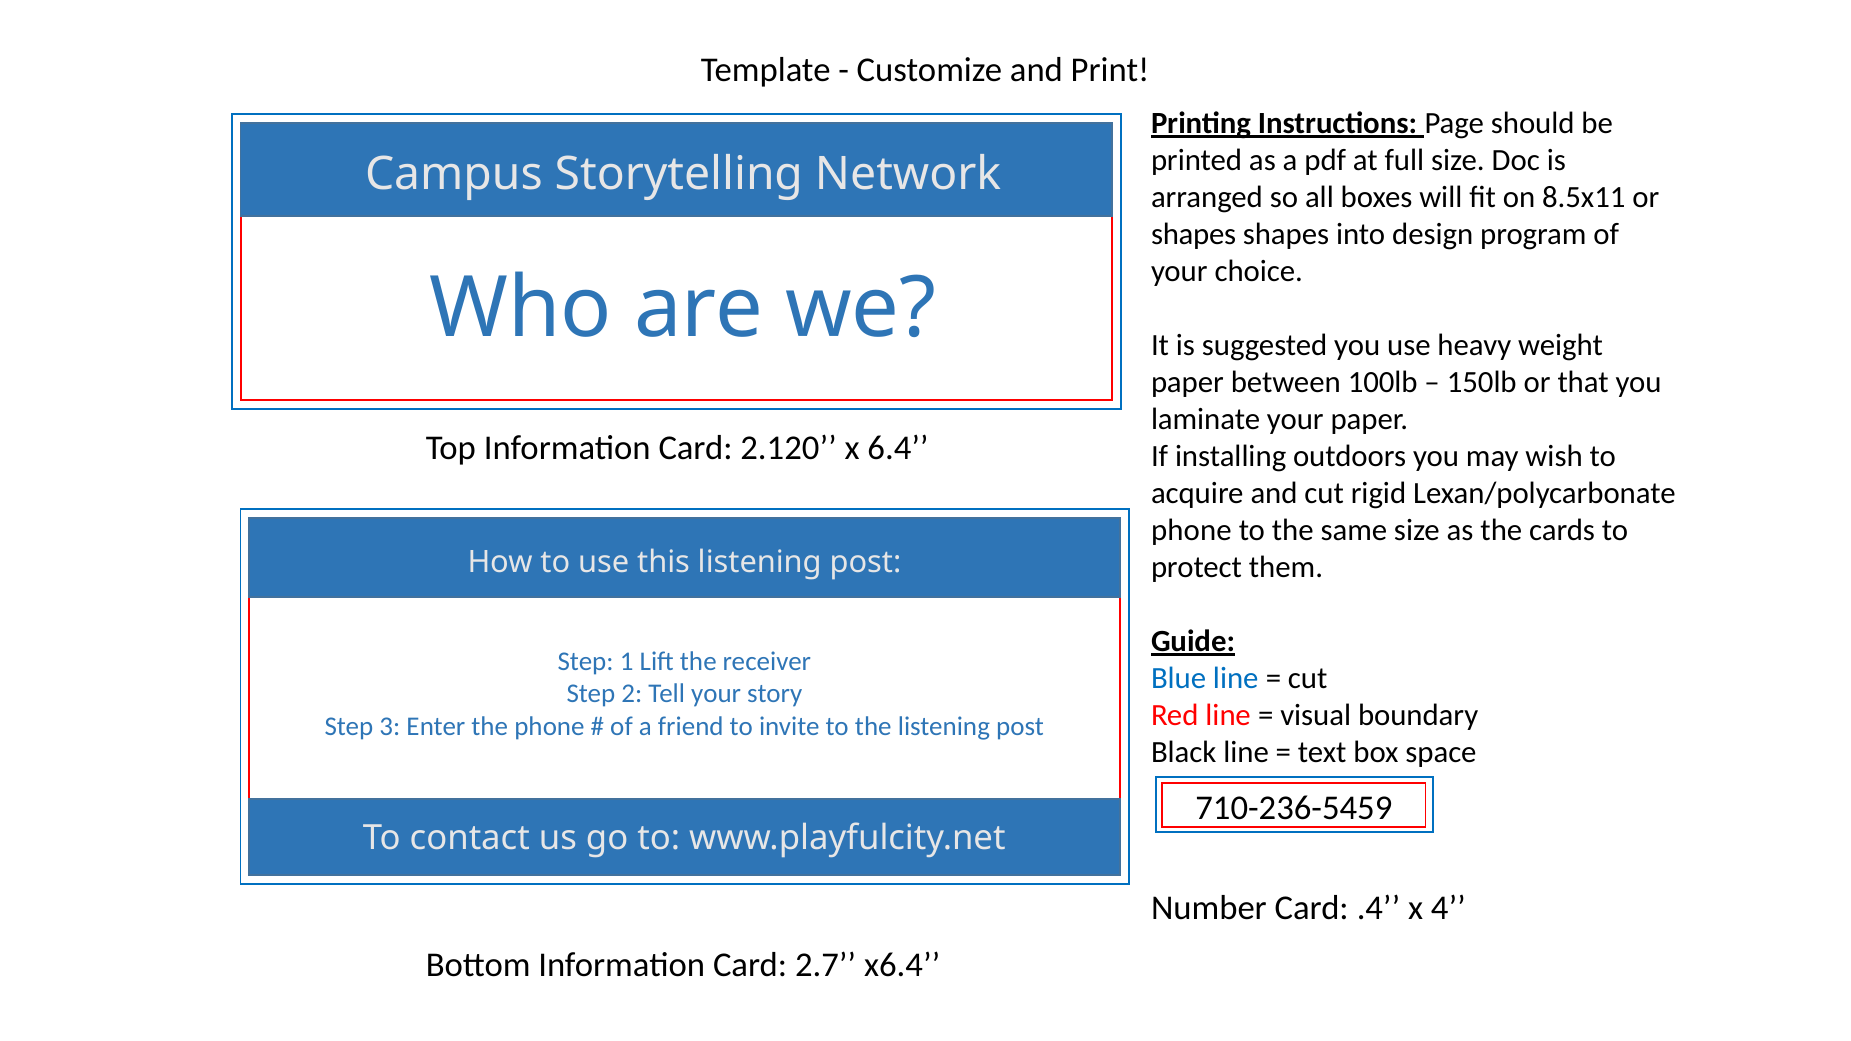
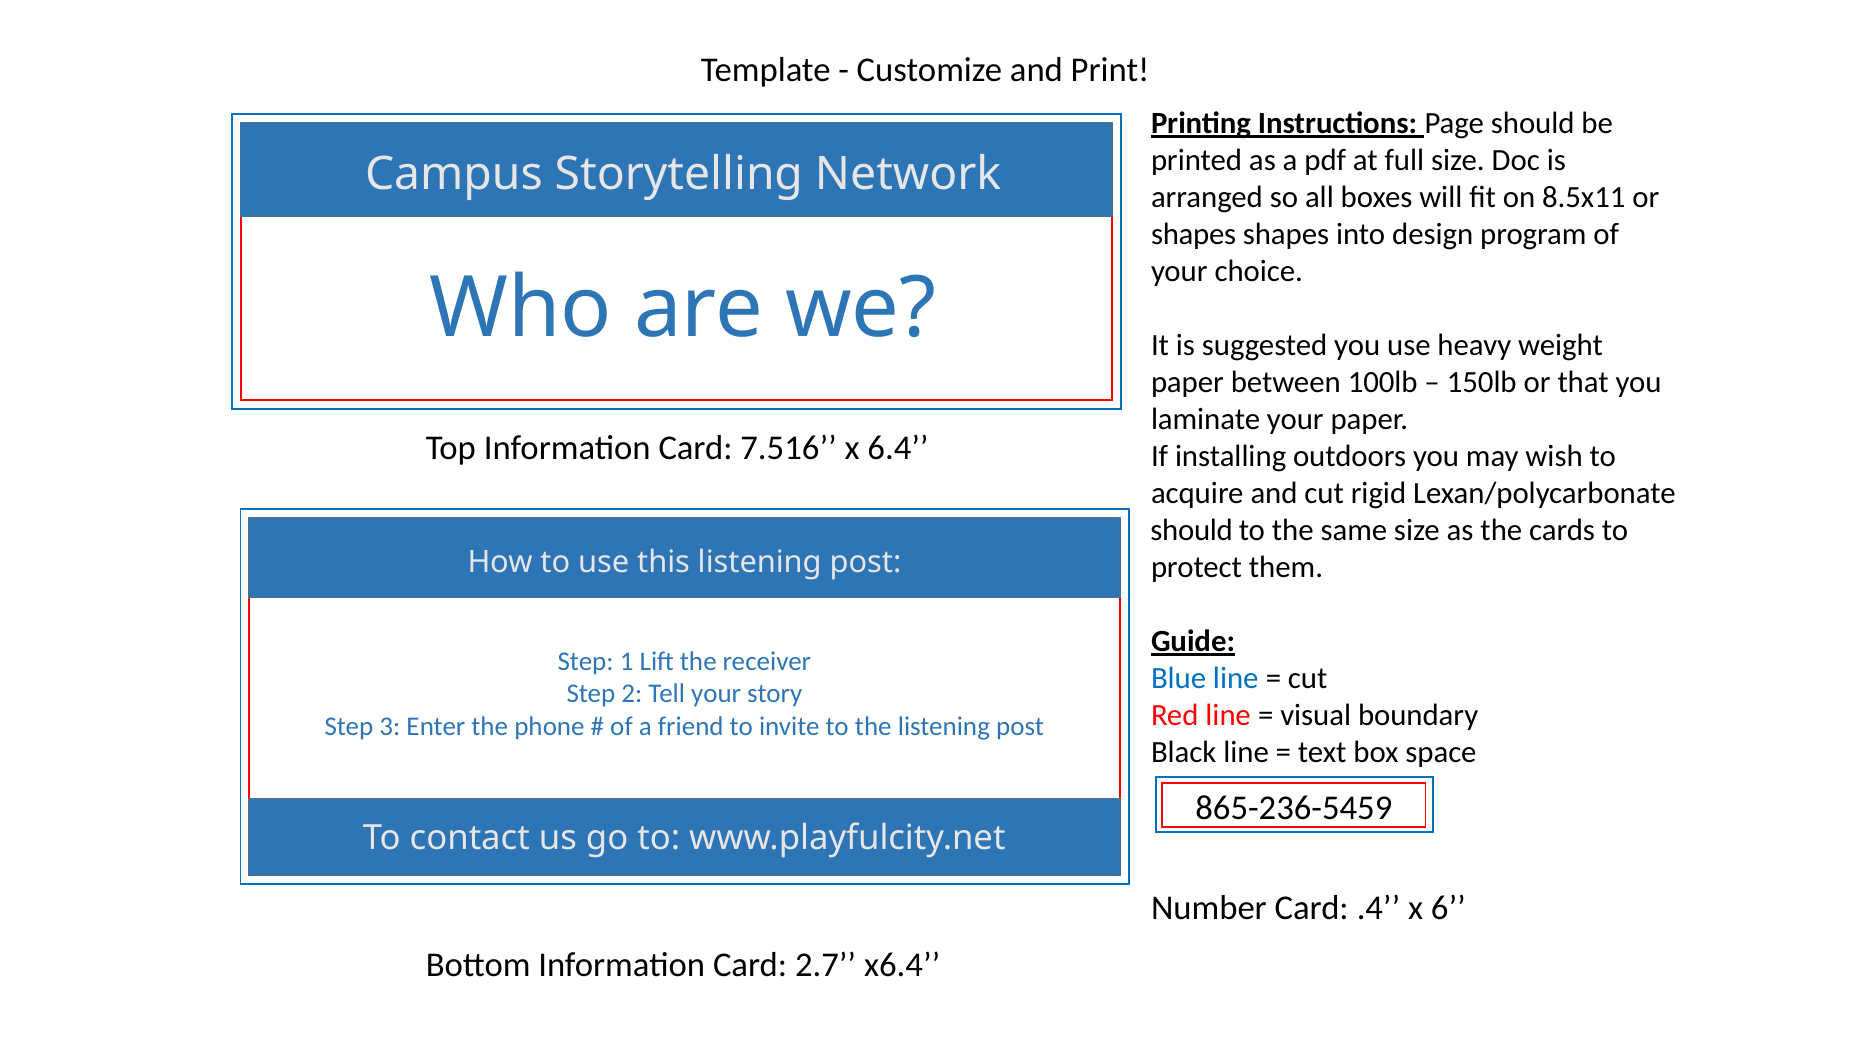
2.120: 2.120 -> 7.516
phone at (1191, 530): phone -> should
710-236-5459: 710-236-5459 -> 865-236-5459
4: 4 -> 6
